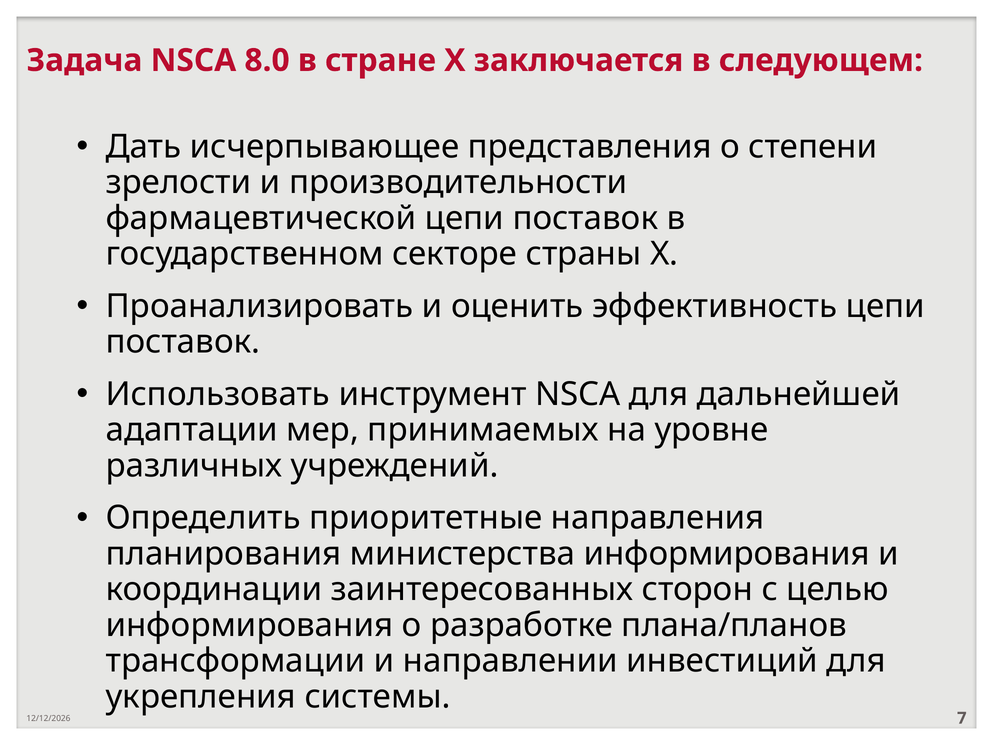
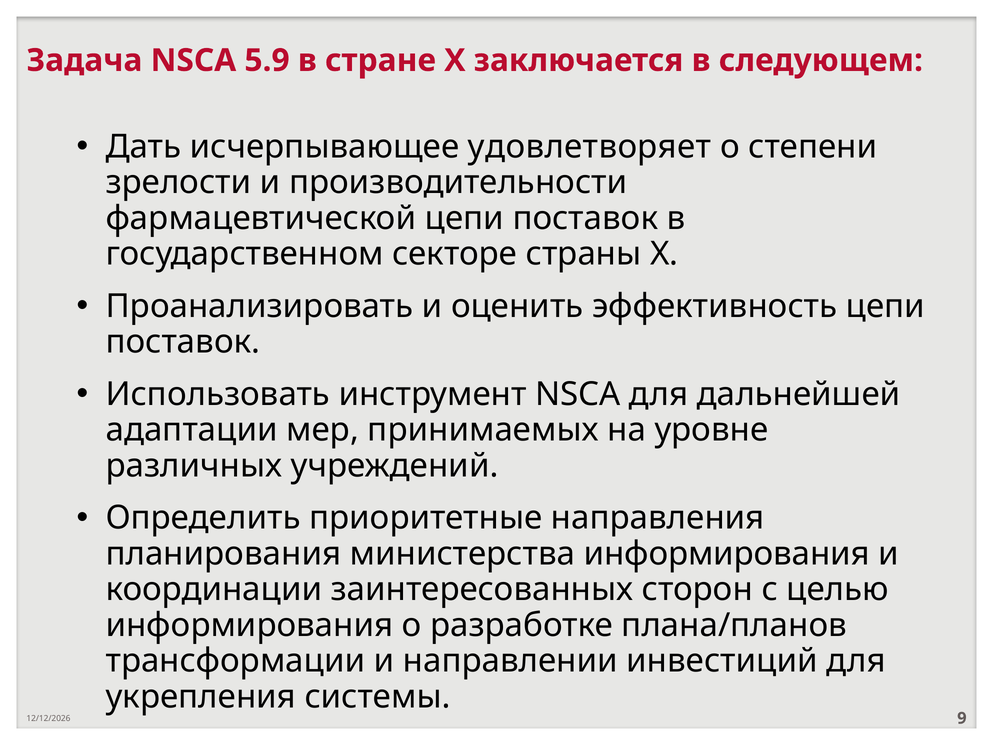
8.0: 8.0 -> 5.9
представления: представления -> удовлетворяет
7: 7 -> 9
